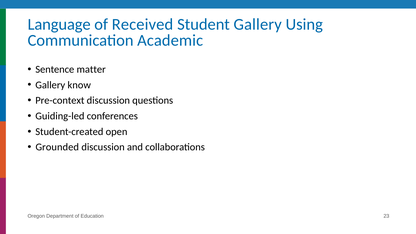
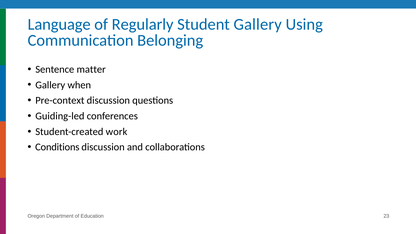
Received: Received -> Regularly
Academic: Academic -> Belonging
know: know -> when
open: open -> work
Grounded: Grounded -> Conditions
